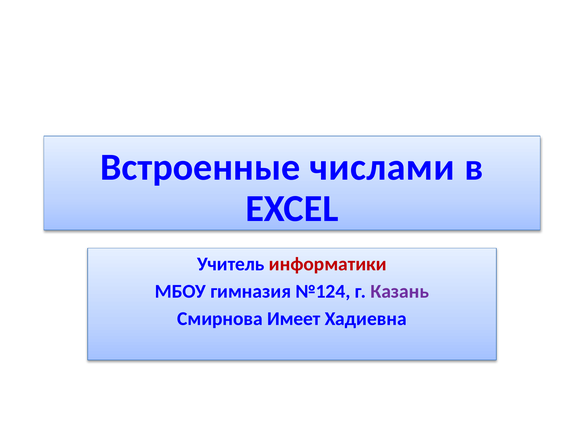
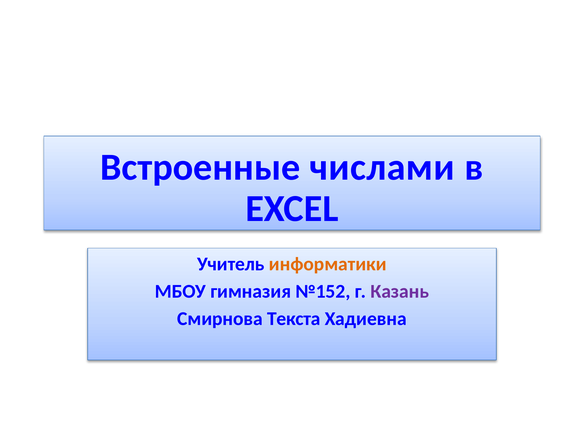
информатики colour: red -> orange
№124: №124 -> №152
Имеет: Имеет -> Текста
